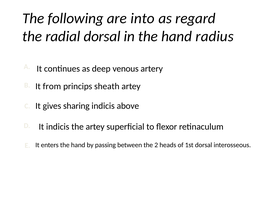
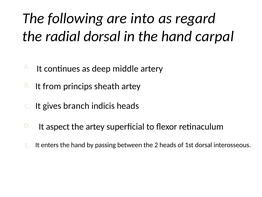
radius: radius -> carpal
venous: venous -> middle
sharing: sharing -> branch
indicis above: above -> heads
It indicis: indicis -> aspect
